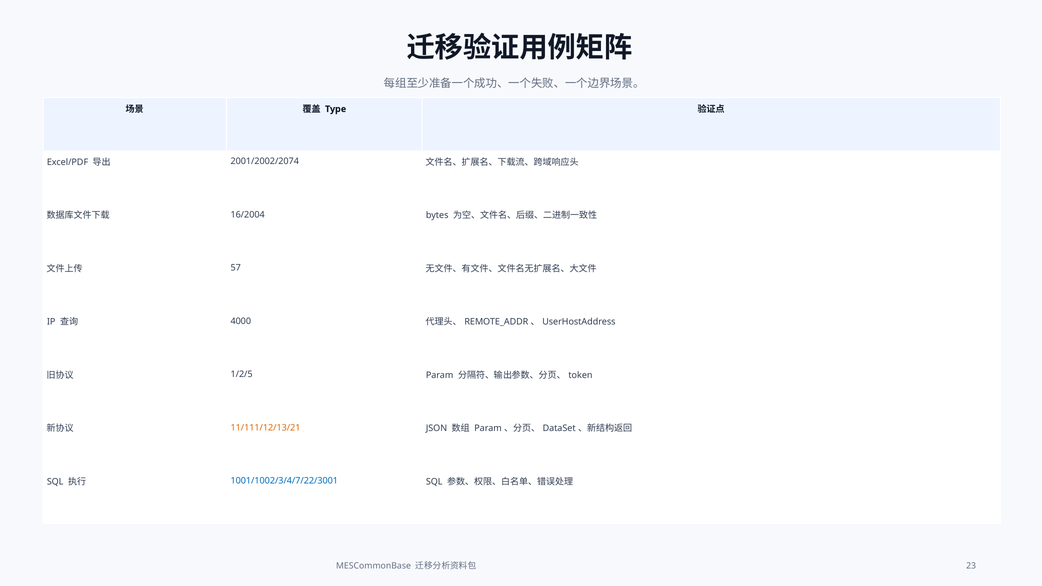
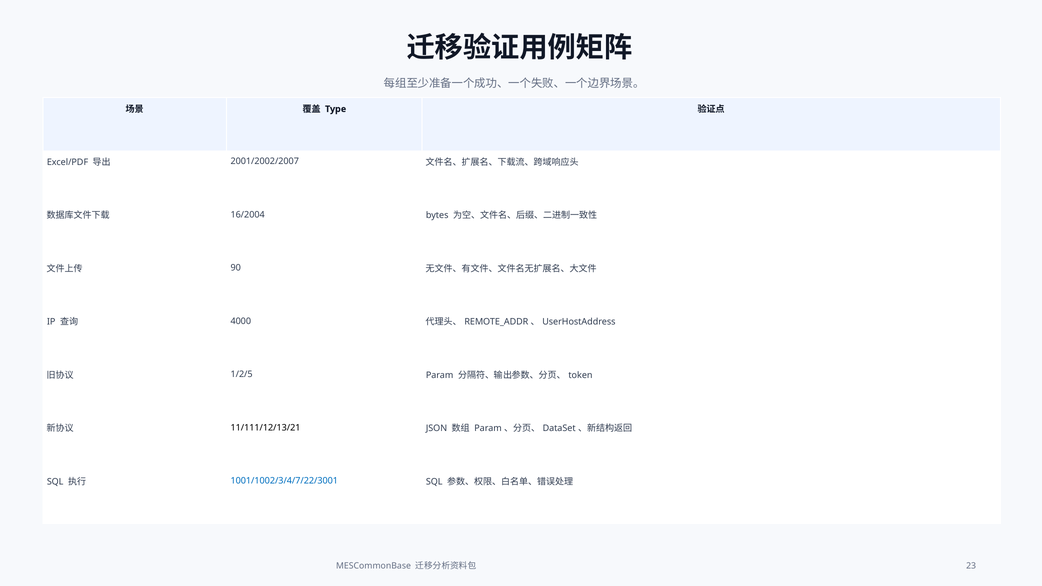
2001/2002/2074: 2001/2002/2074 -> 2001/2002/2007
57: 57 -> 90
11/111/12/13/21 colour: orange -> black
